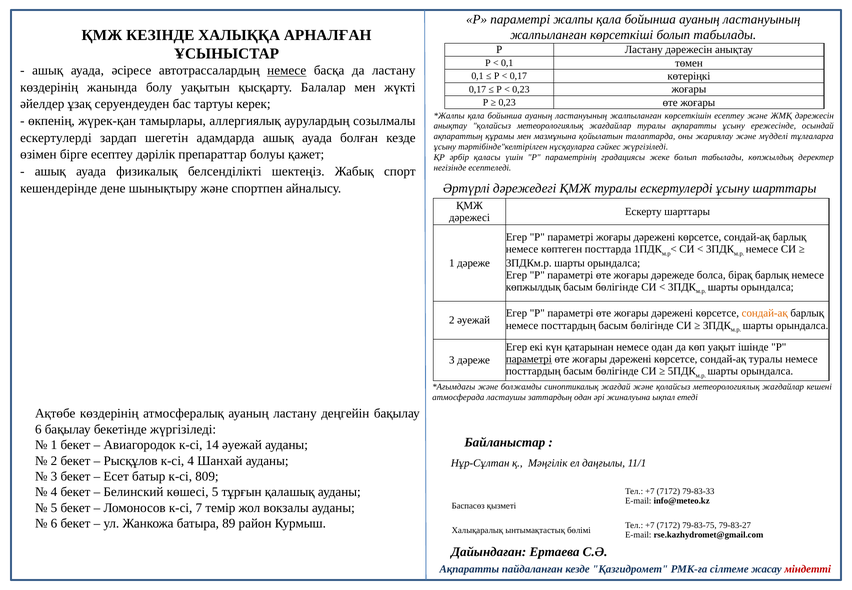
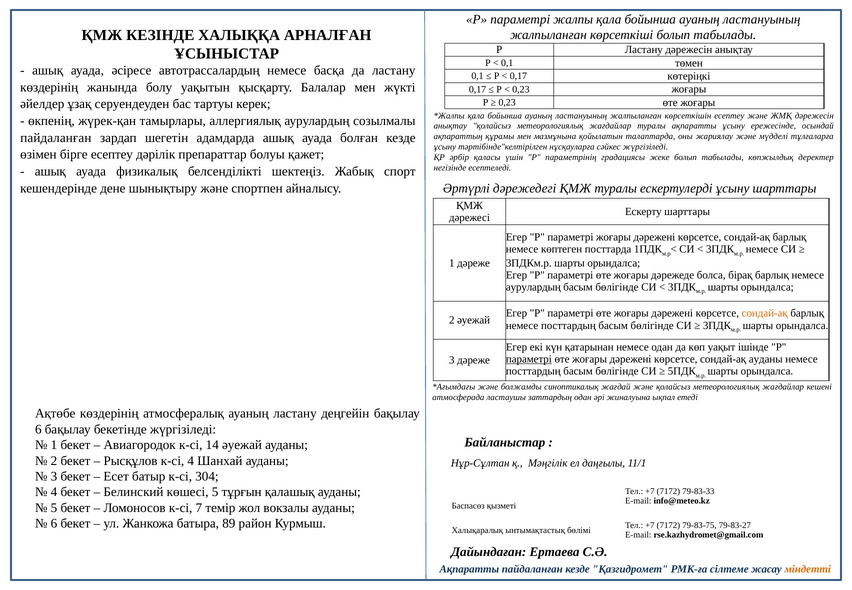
немесе at (287, 71) underline: present -> none
ескертулерді at (56, 138): ескертулерді -> пайдаланған
көпжылдық at (533, 287): көпжылдық -> аурулардың
сондай-ақ туралы: туралы -> ауданы
809: 809 -> 304
міндетті colour: red -> orange
